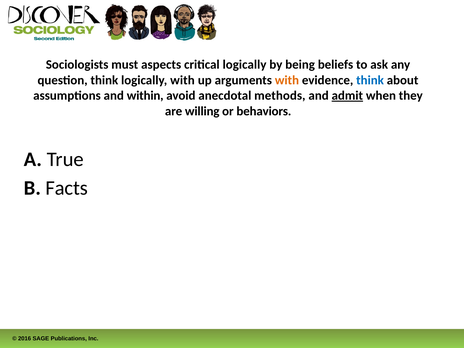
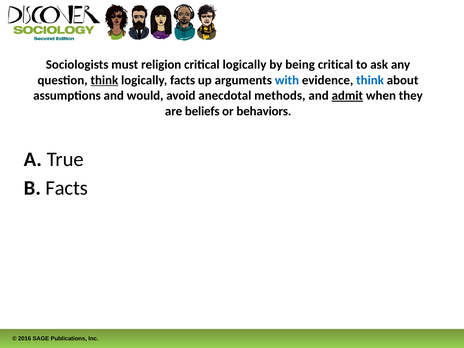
aspects: aspects -> religion
being beliefs: beliefs -> critical
think at (104, 80) underline: none -> present
logically with: with -> facts
with at (287, 80) colour: orange -> blue
within: within -> would
willing: willing -> beliefs
